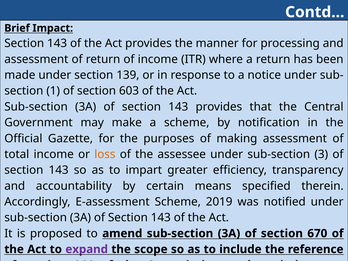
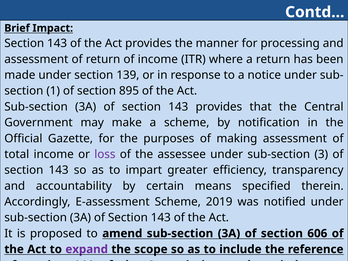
603: 603 -> 895
loss colour: orange -> purple
670: 670 -> 606
